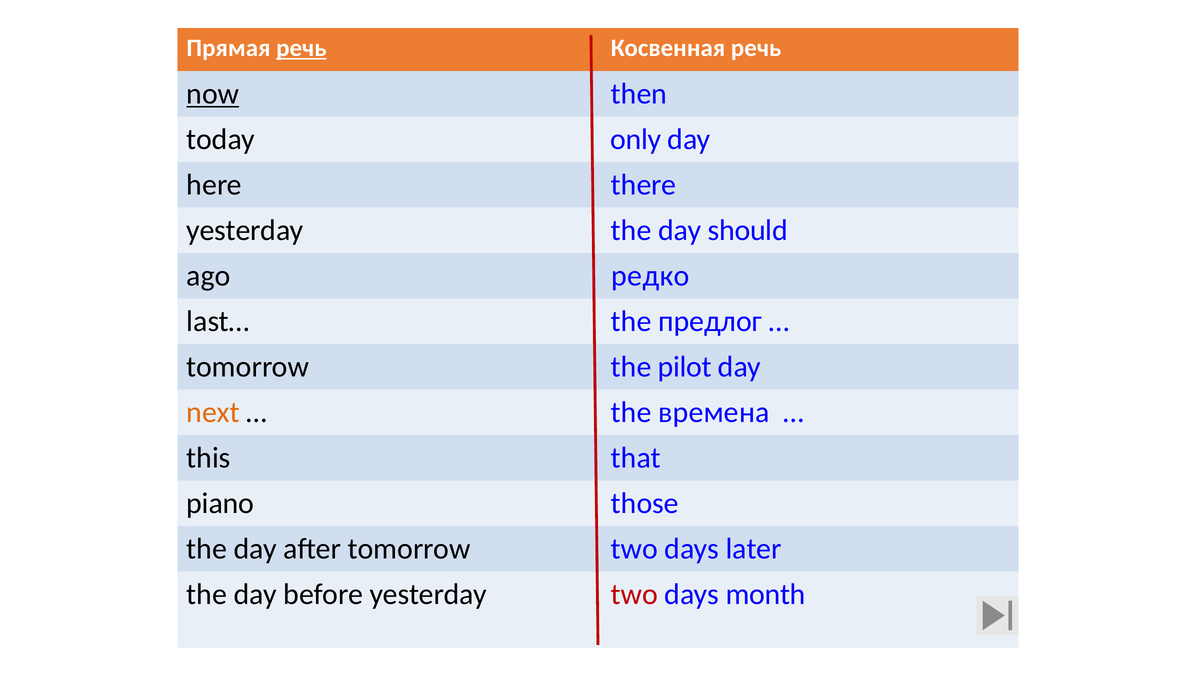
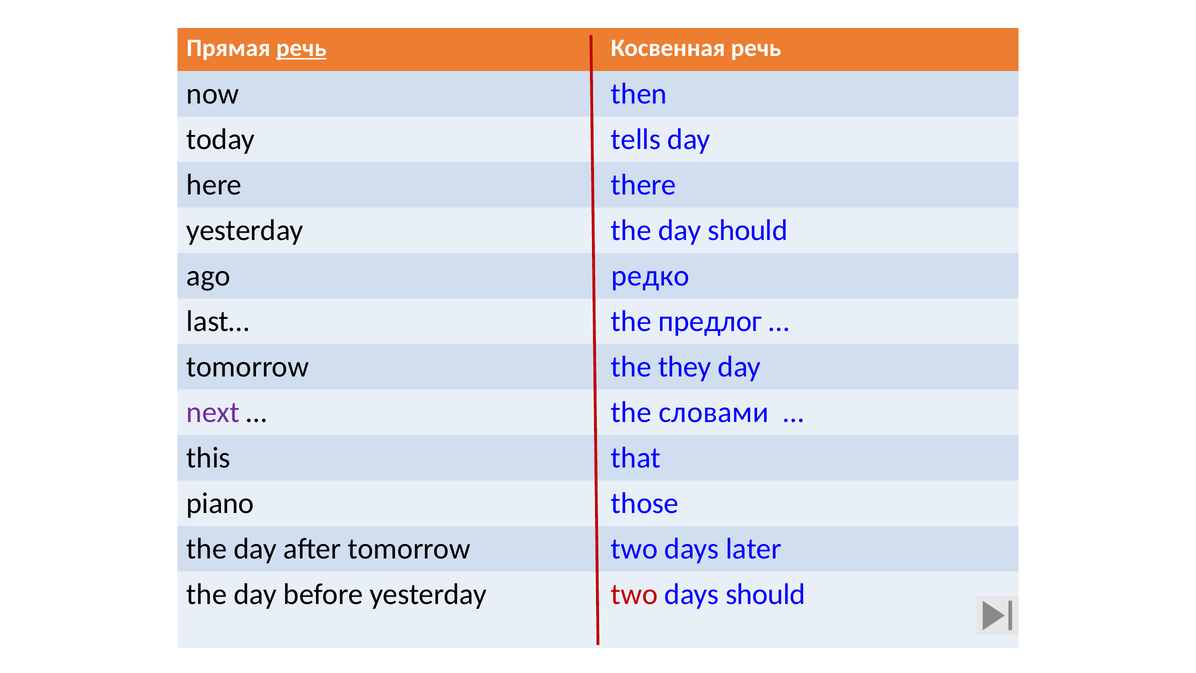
now underline: present -> none
only: only -> tells
pilot: pilot -> they
next colour: orange -> purple
времена: времена -> словами
days month: month -> should
